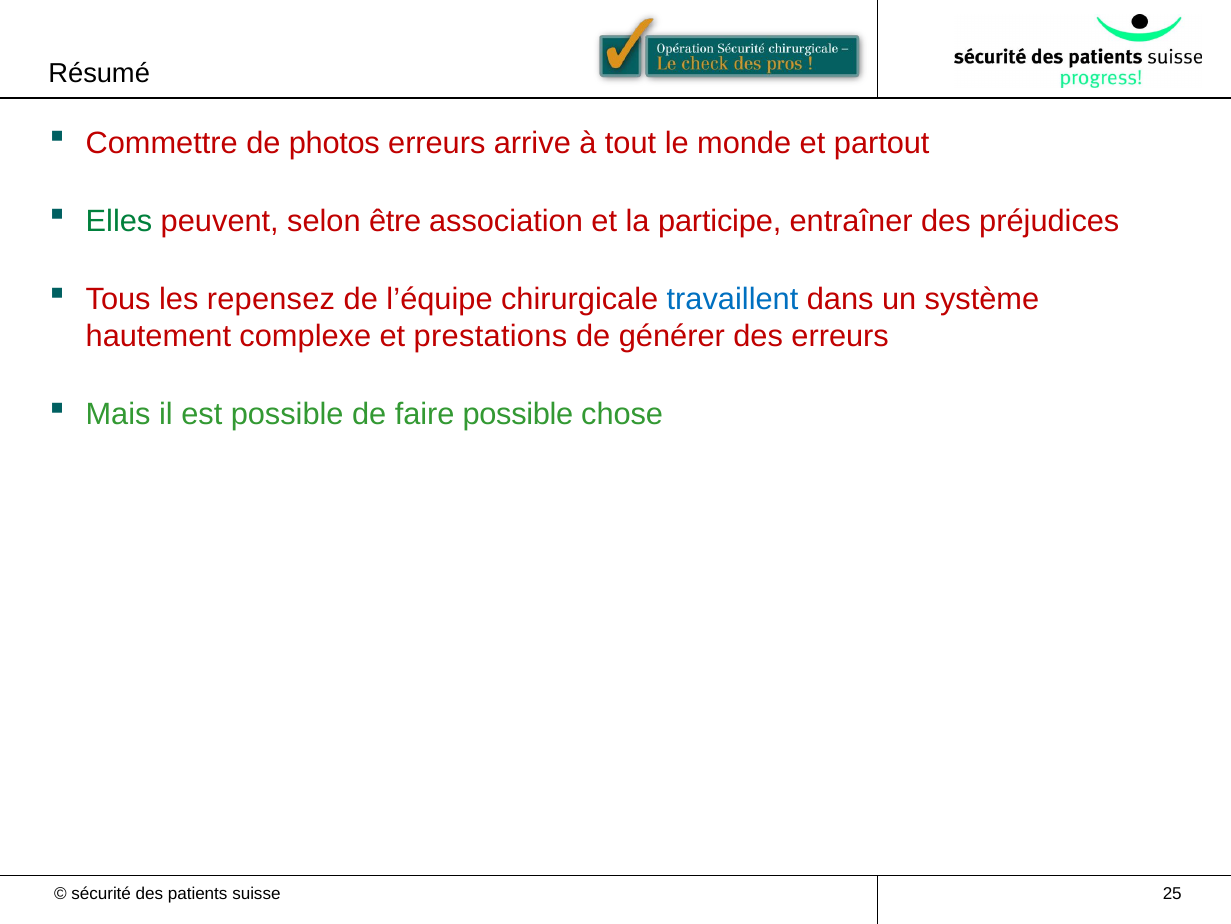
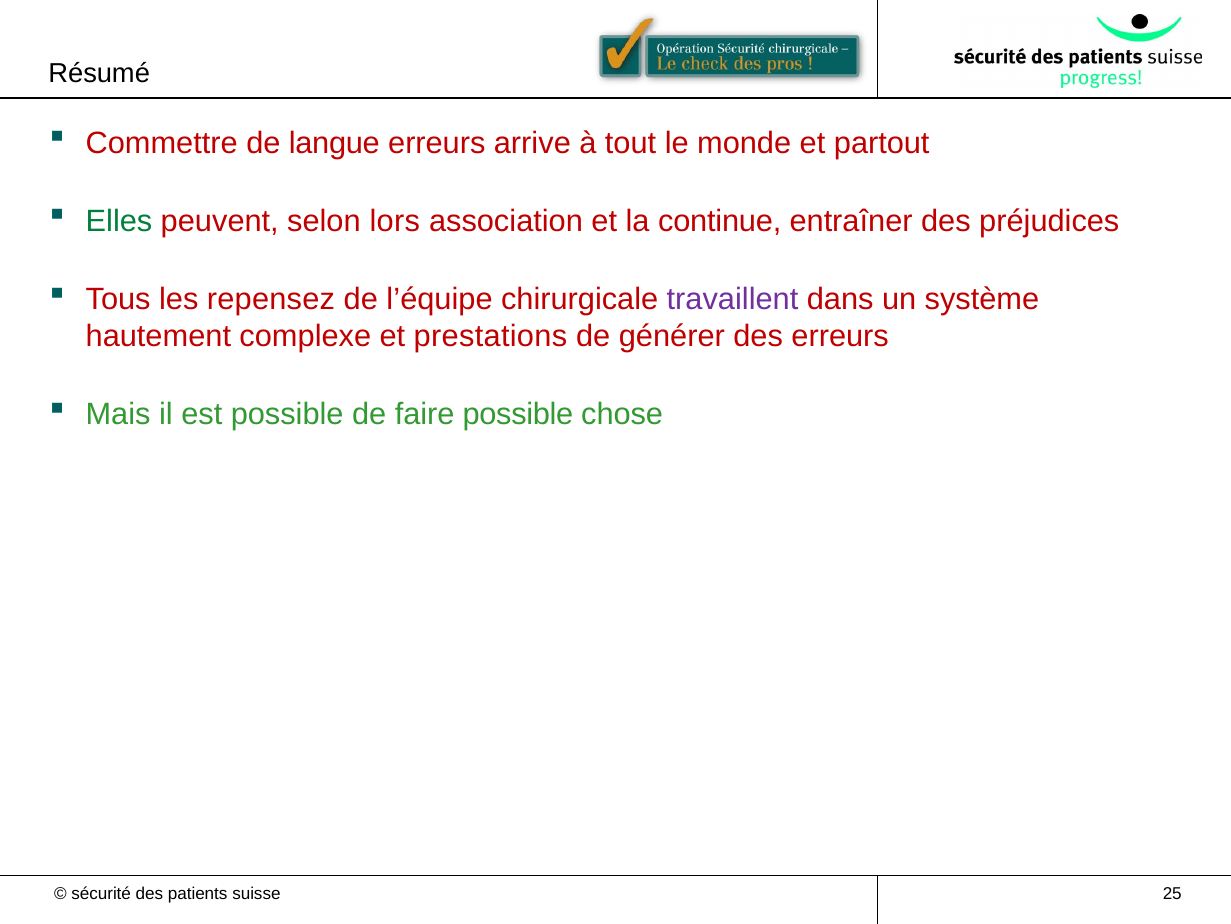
photos: photos -> langue
être: être -> lors
participe: participe -> continue
travaillent colour: blue -> purple
